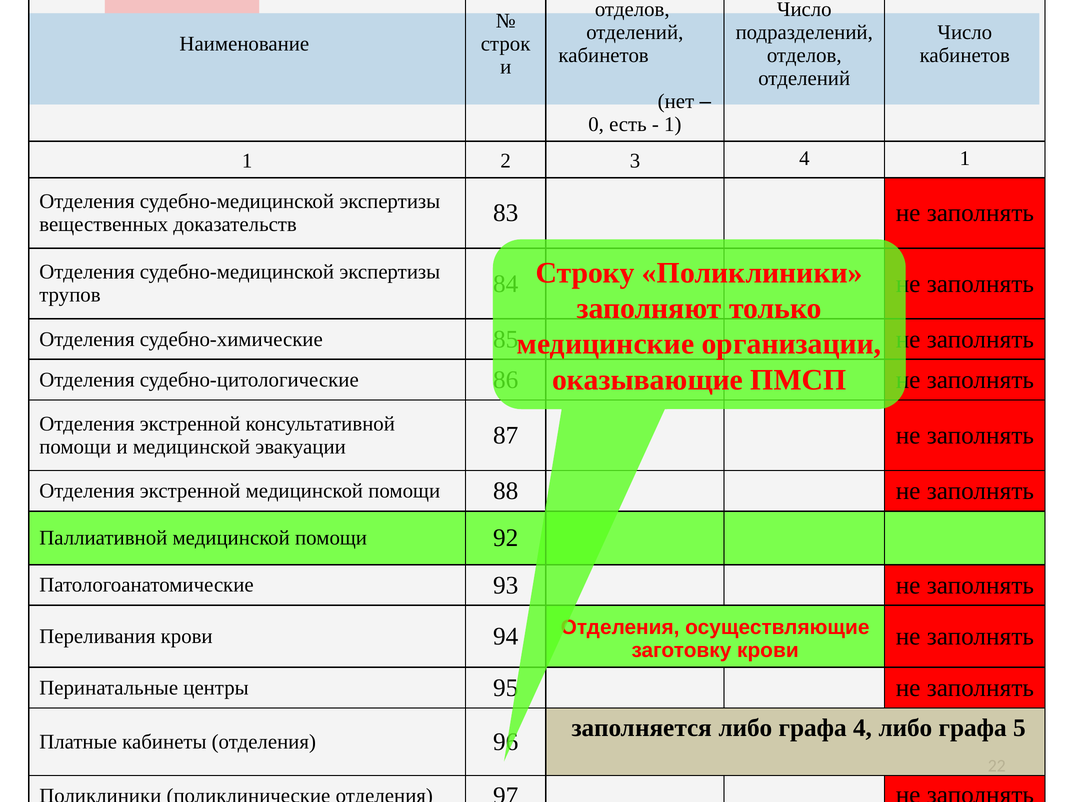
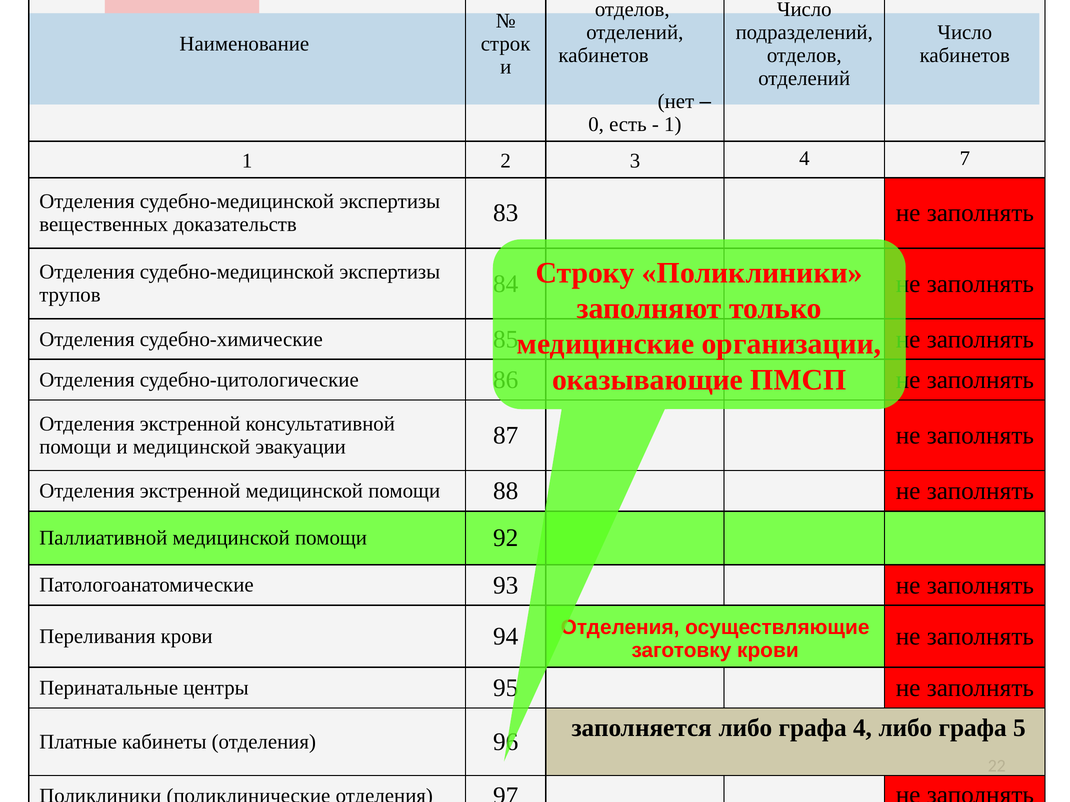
4 1: 1 -> 7
